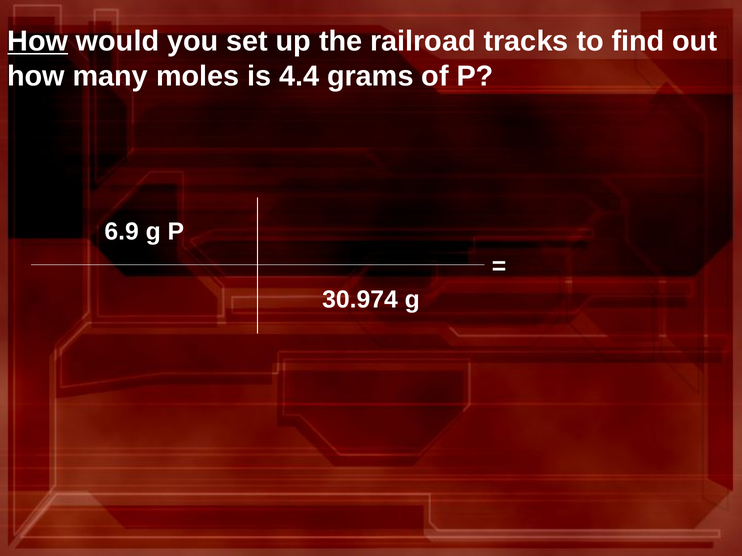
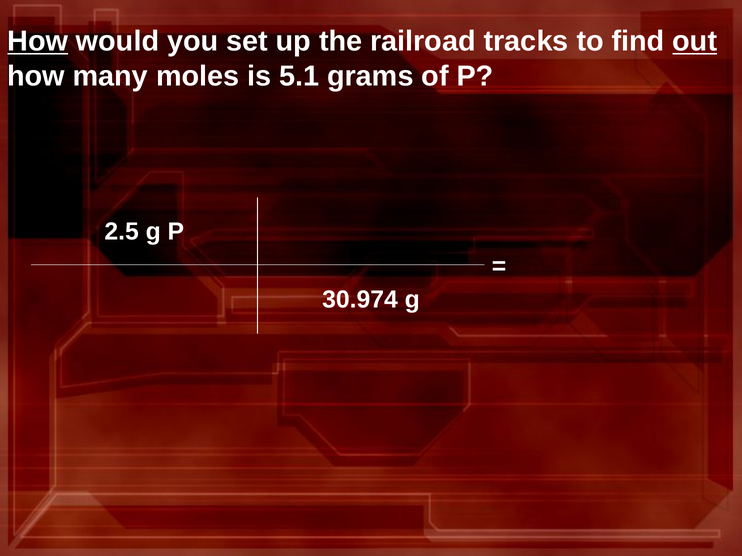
out underline: none -> present
4.4: 4.4 -> 5.1
6.9: 6.9 -> 2.5
